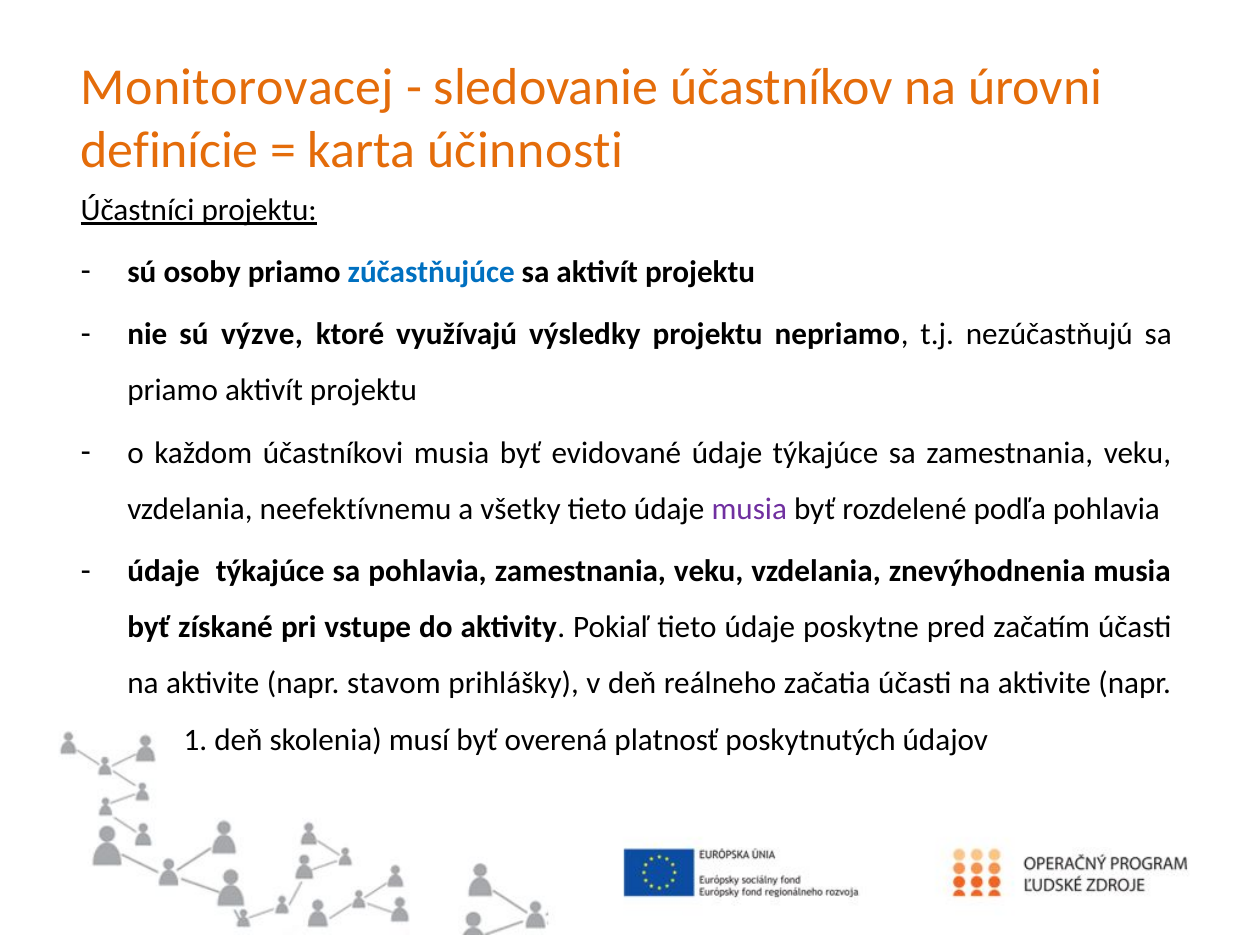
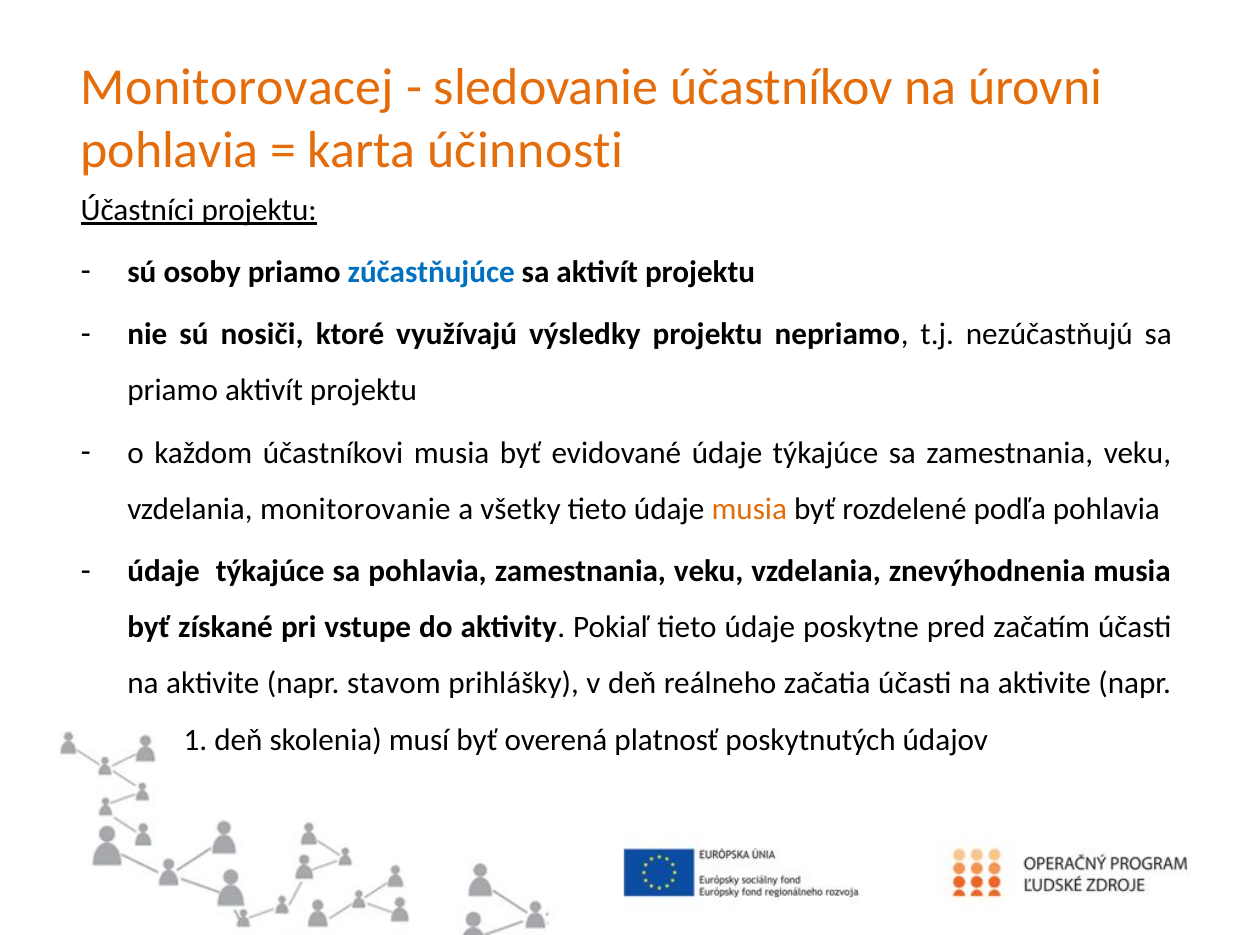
definície at (170, 150): definície -> pohlavia
výzve: výzve -> nosiči
neefektívnemu: neefektívnemu -> monitorovanie
musia at (749, 509) colour: purple -> orange
